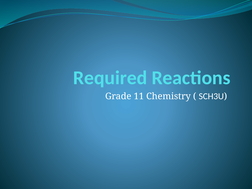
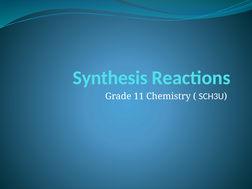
Required: Required -> Synthesis
